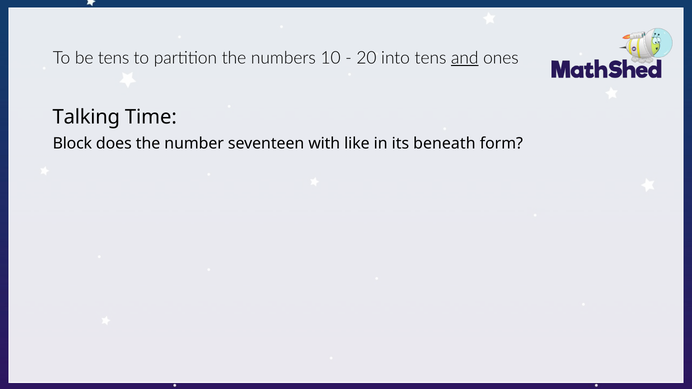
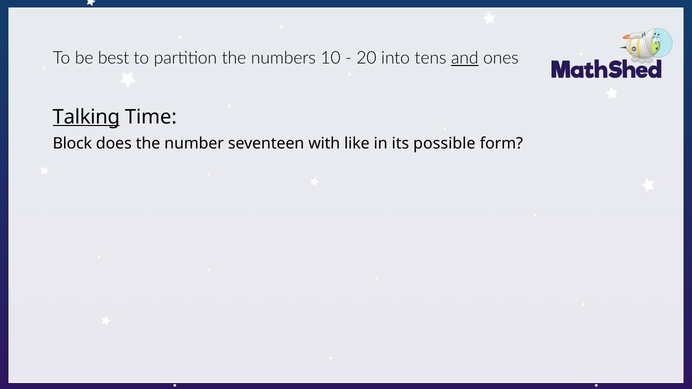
be tens: tens -> best
Talking underline: none -> present
beneath: beneath -> possible
